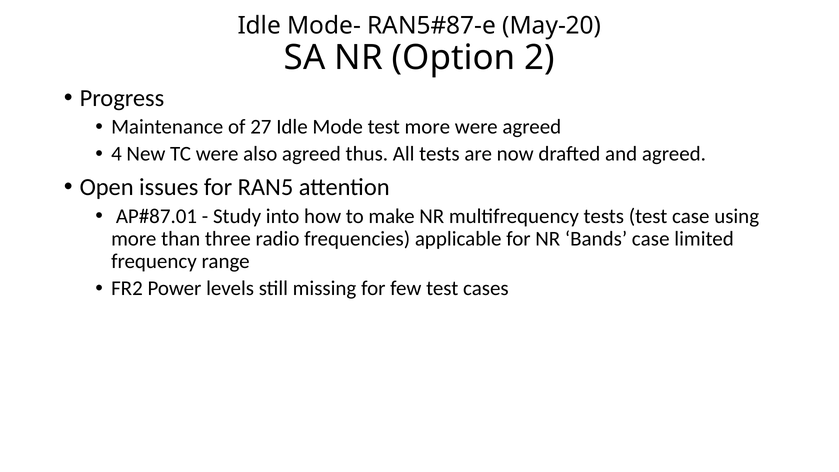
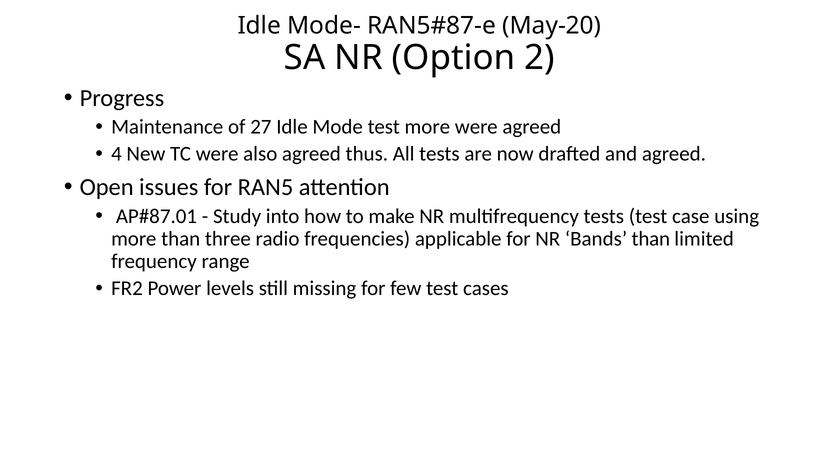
Bands case: case -> than
